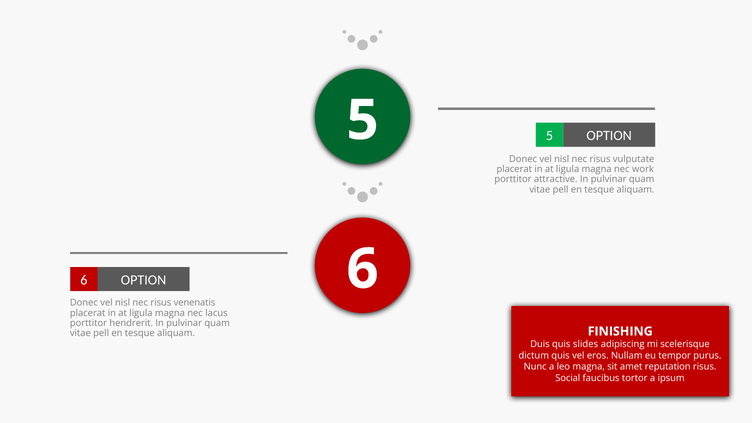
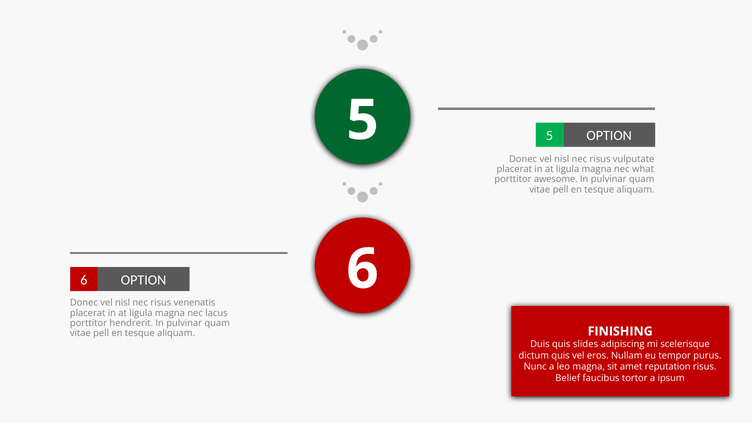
work: work -> what
attractive: attractive -> awesome
Social: Social -> Belief
